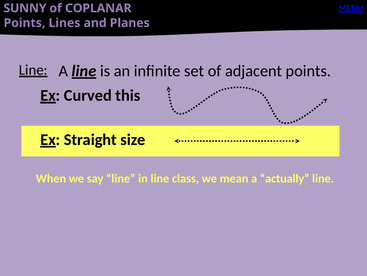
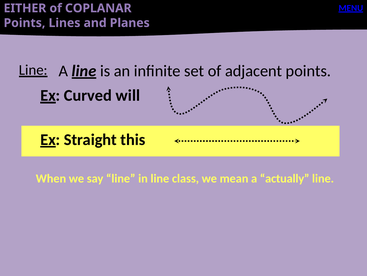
SUNNY: SUNNY -> EITHER
this: this -> will
size: size -> this
